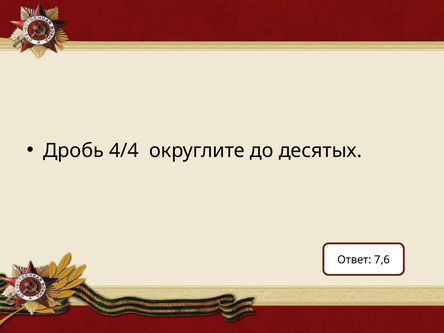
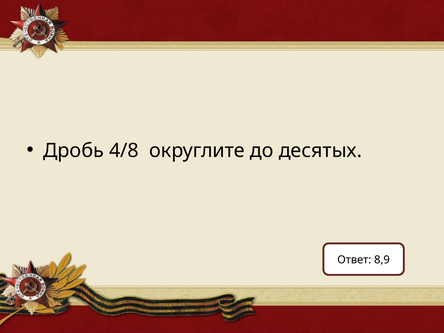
4/4: 4/4 -> 4/8
7,6: 7,6 -> 8,9
